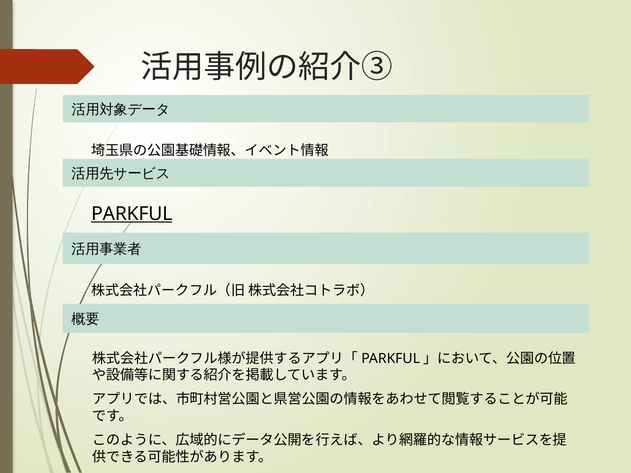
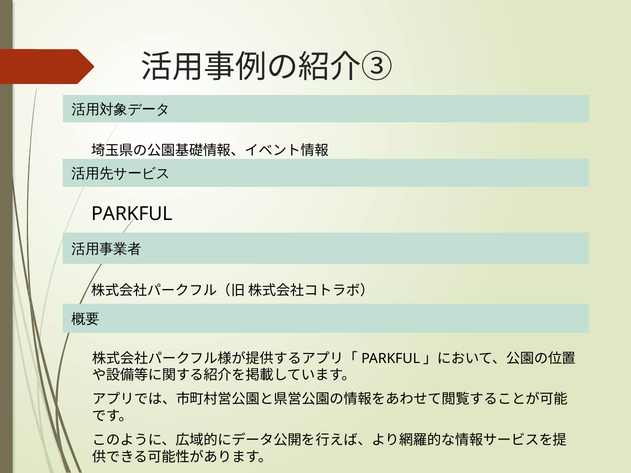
PARKFUL underline: present -> none
